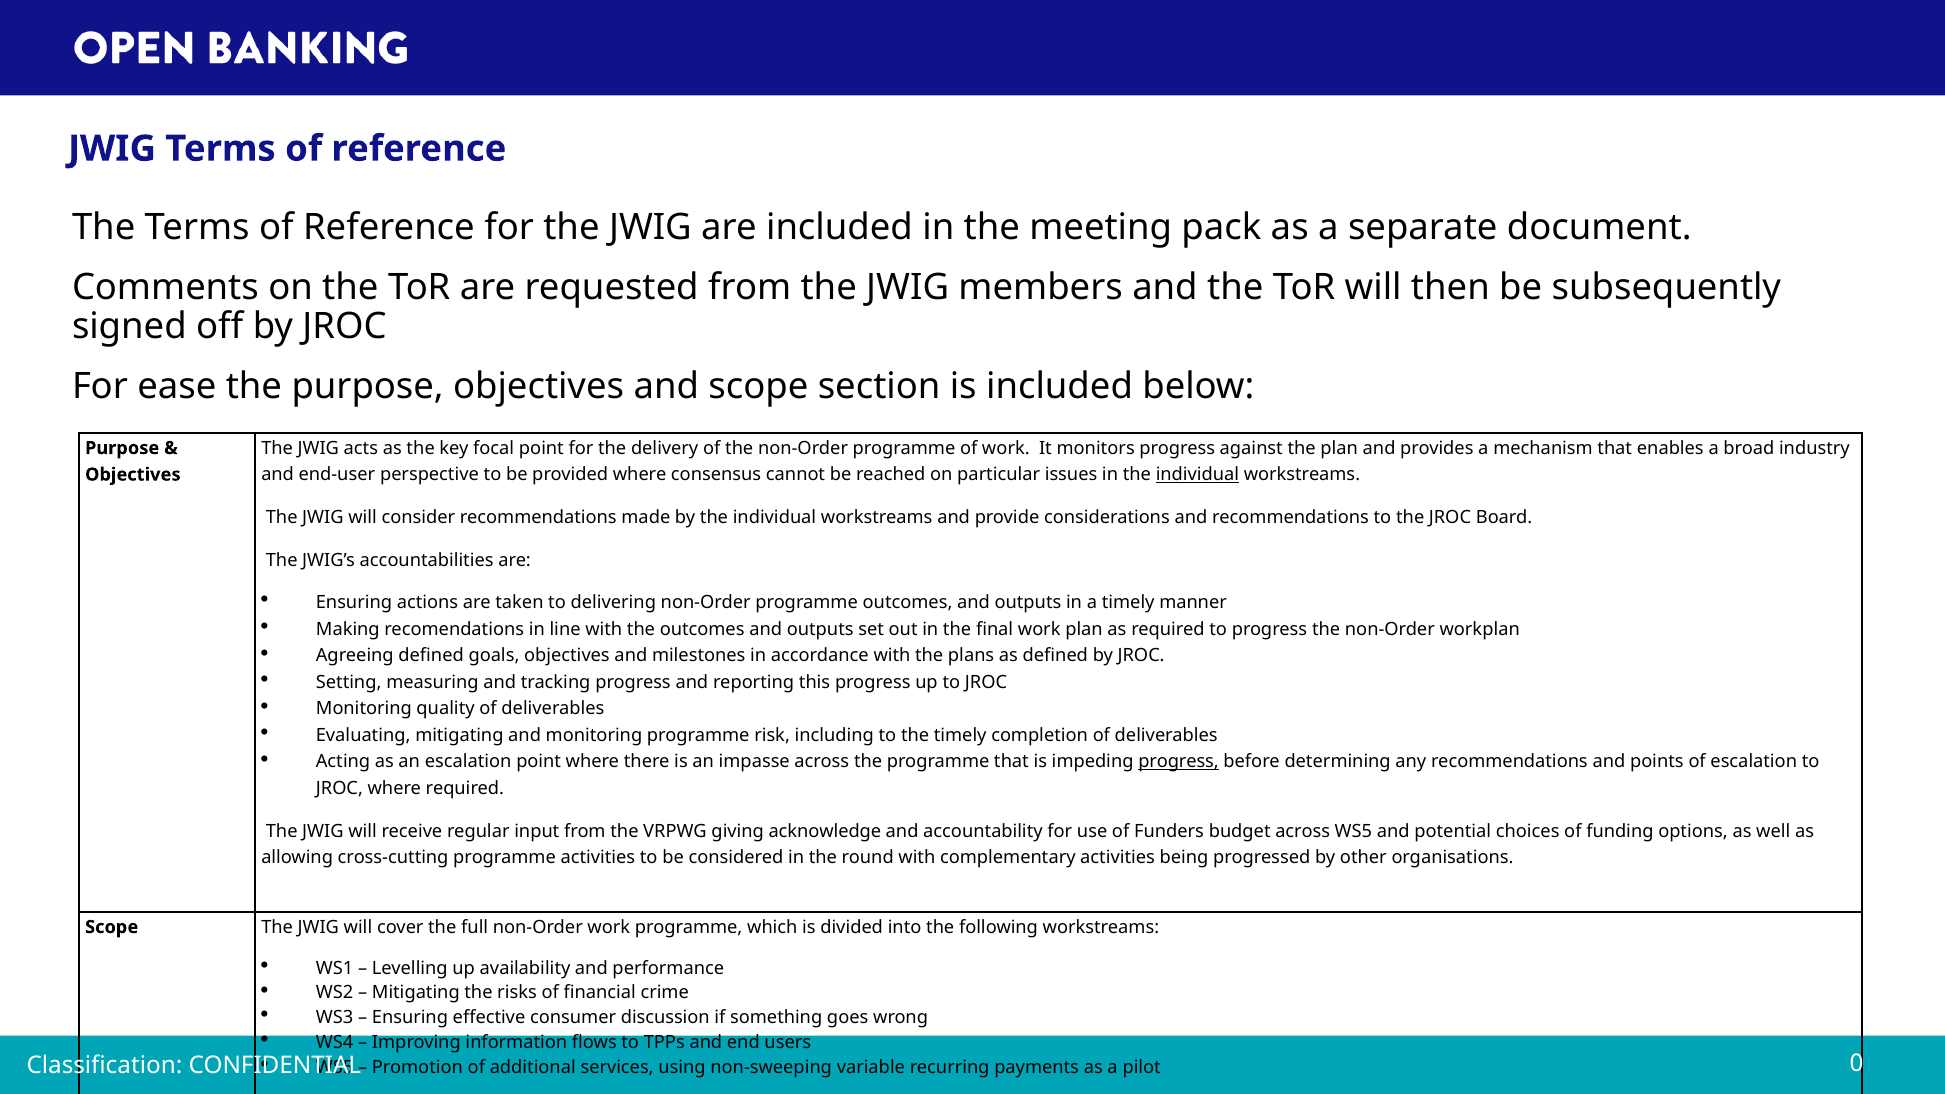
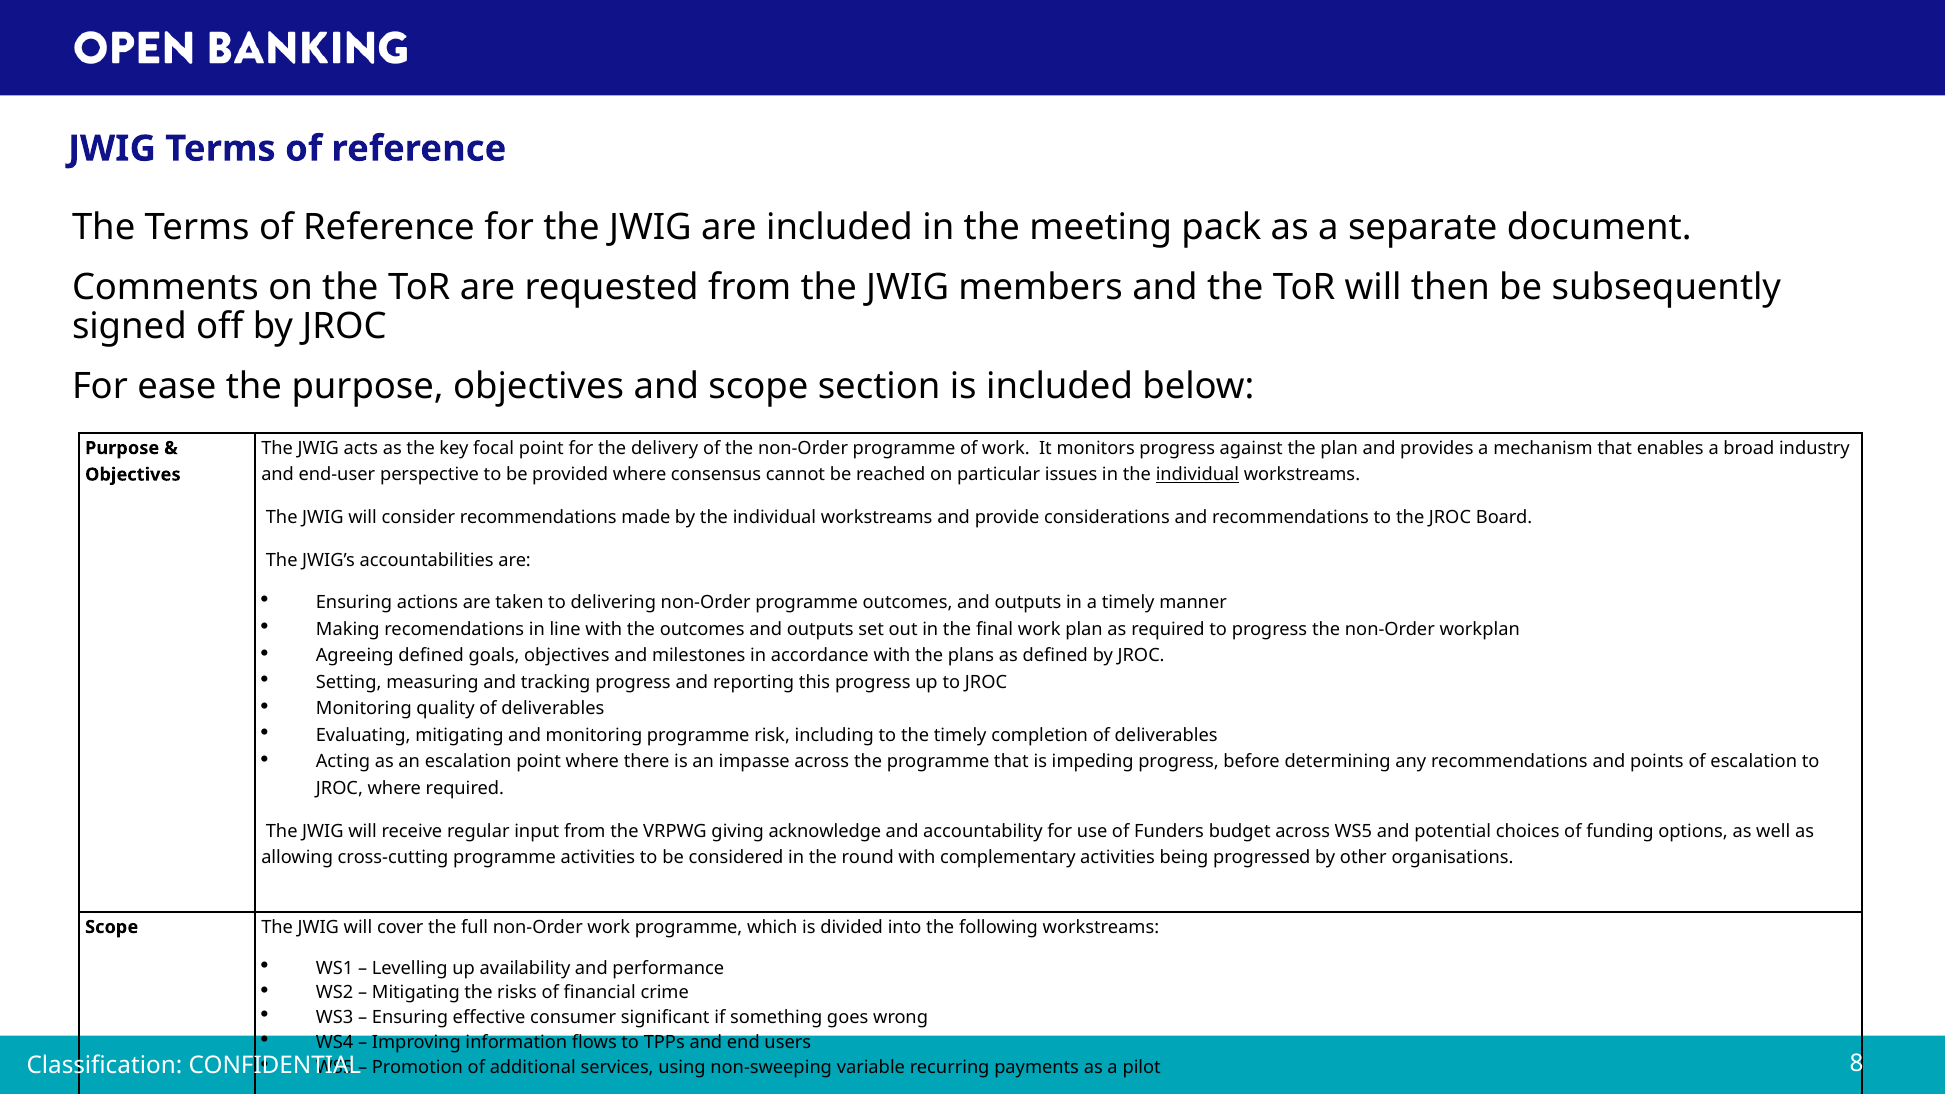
progress at (1179, 762) underline: present -> none
discussion: discussion -> significant
0: 0 -> 8
